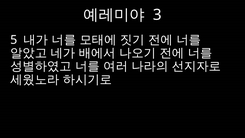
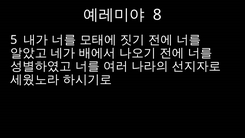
3: 3 -> 8
